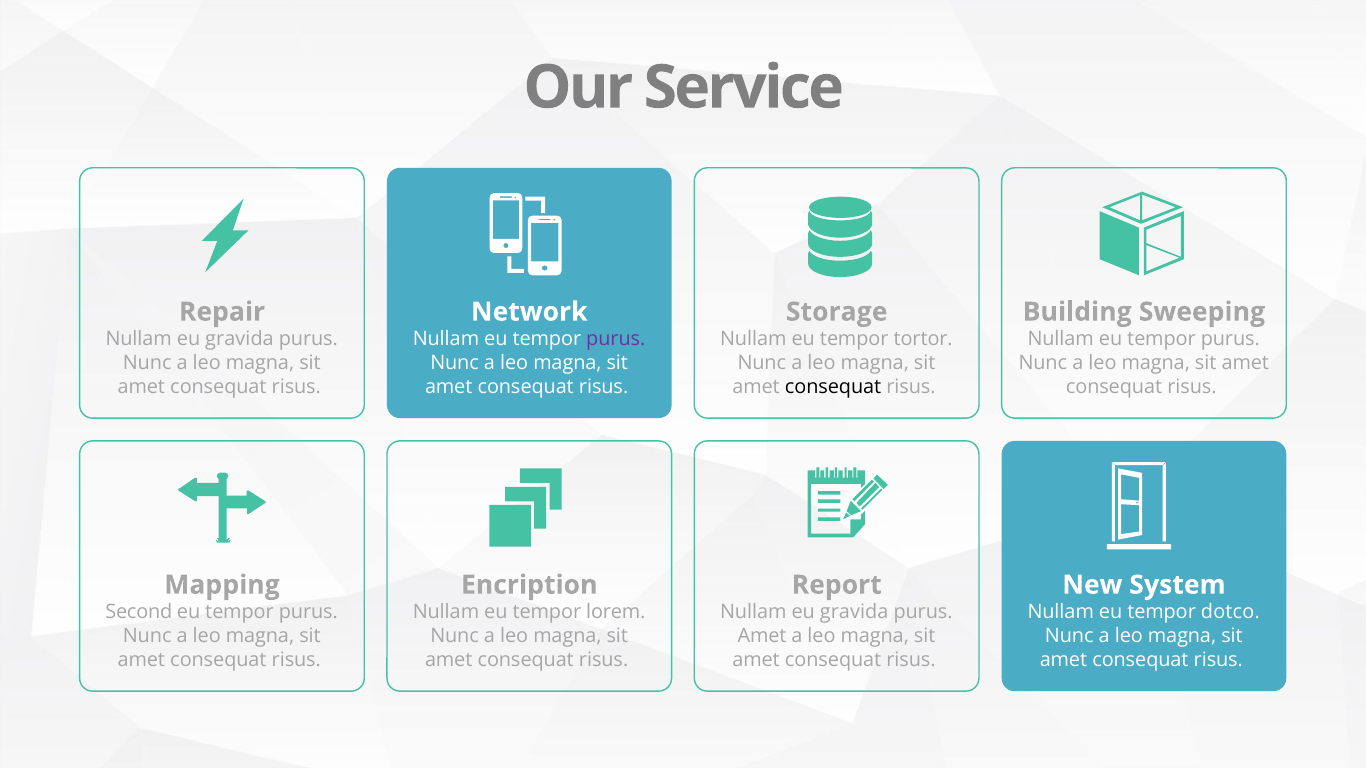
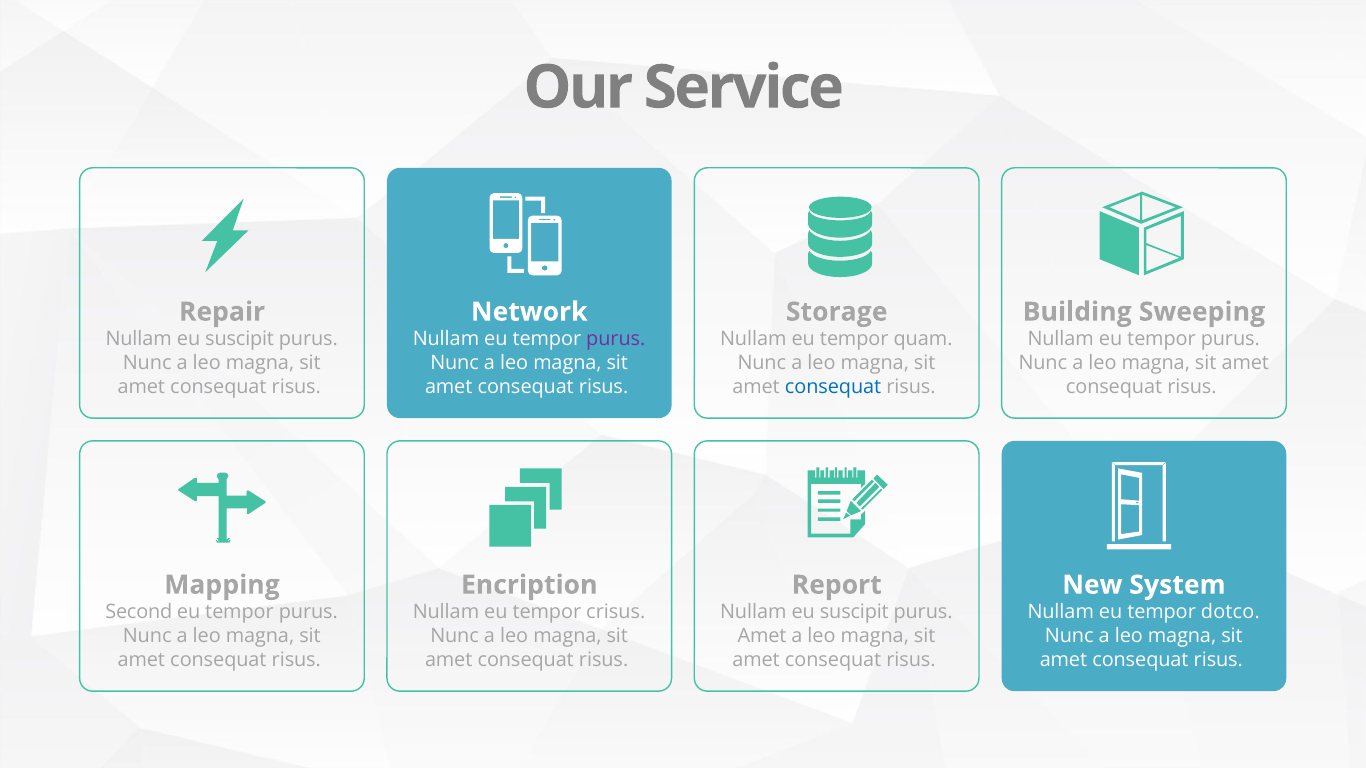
gravida at (240, 339): gravida -> suscipit
tortor: tortor -> quam
consequat at (833, 387) colour: black -> blue
lorem: lorem -> crisus
gravida at (854, 613): gravida -> suscipit
